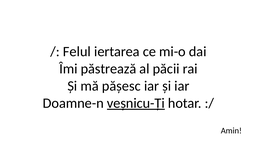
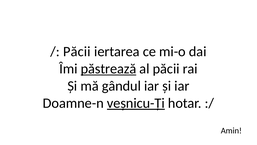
Felul at (77, 51): Felul -> Păcii
păstrează underline: none -> present
pășesc: pășesc -> gândul
